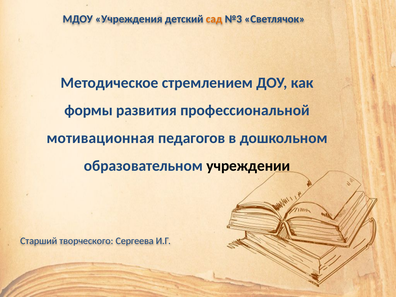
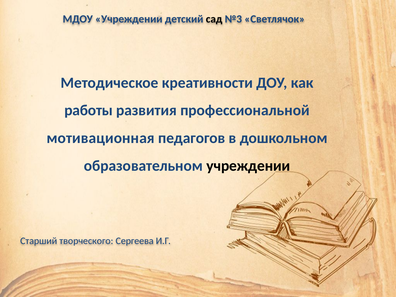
МДОУ Учреждения: Учреждения -> Учреждении
сад colour: orange -> black
стремлением: стремлением -> креативности
формы: формы -> работы
